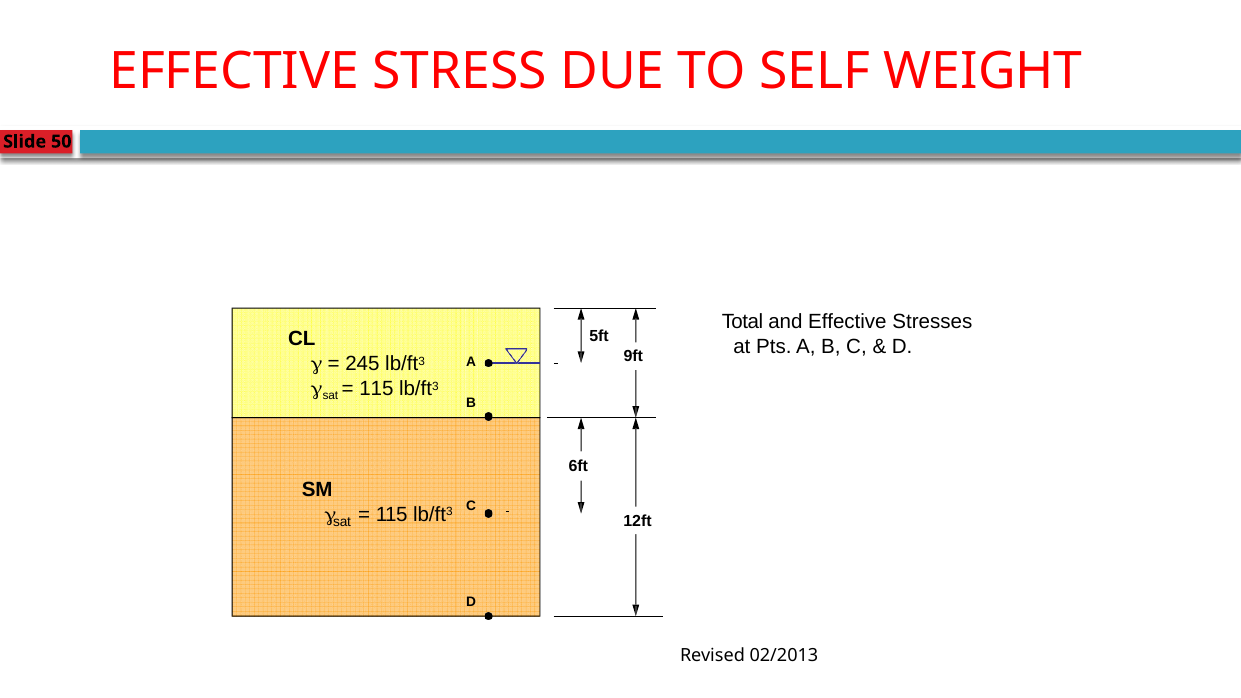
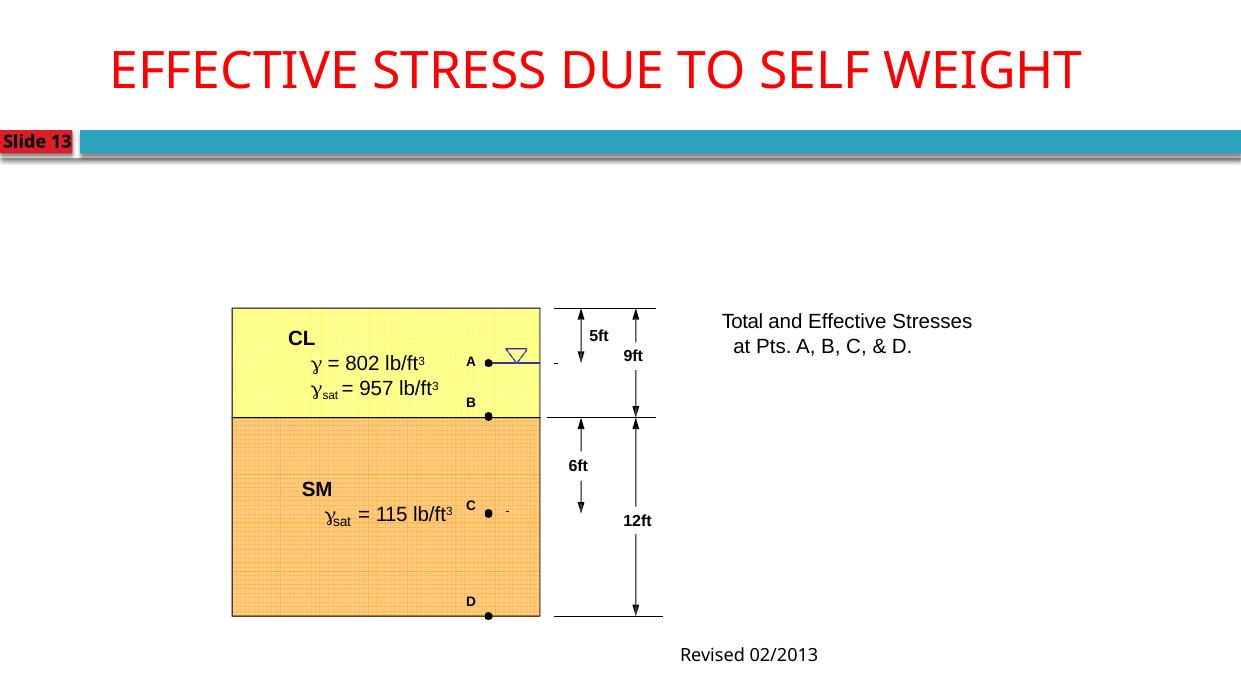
50: 50 -> 13
245: 245 -> 802
115 at (376, 388): 115 -> 957
